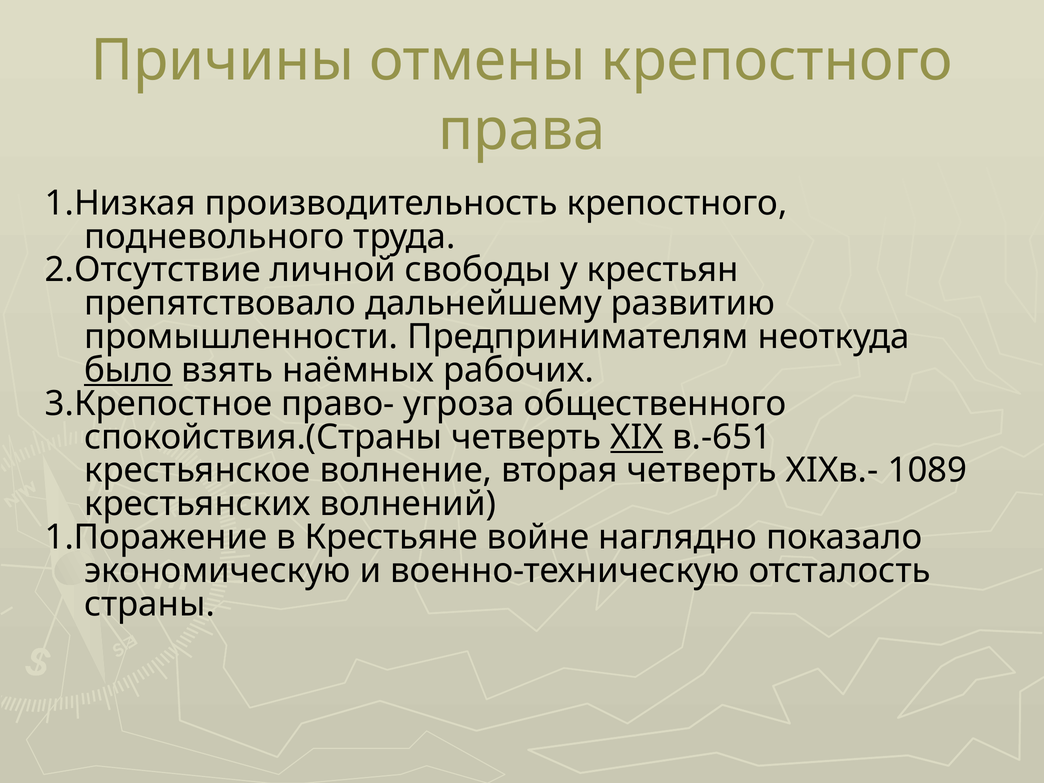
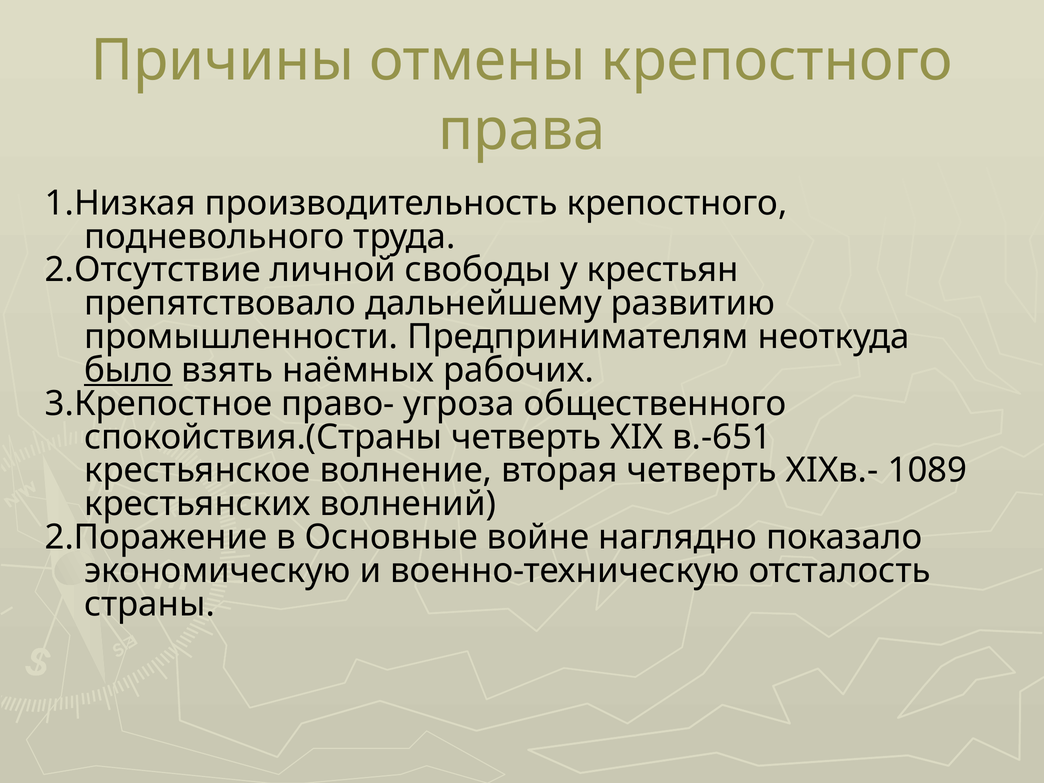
XIX underline: present -> none
1.Поражение: 1.Поражение -> 2.Поражение
Крестьяне: Крестьяне -> Основные
